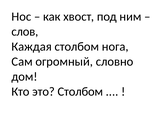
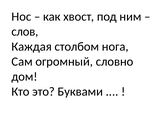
это Столбом: Столбом -> Буквами
